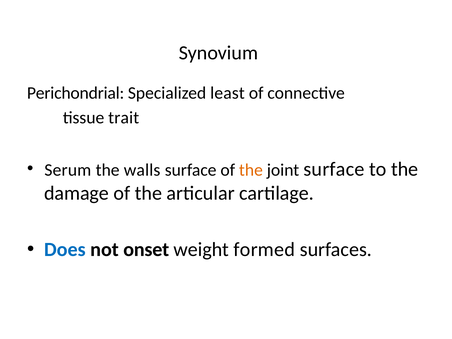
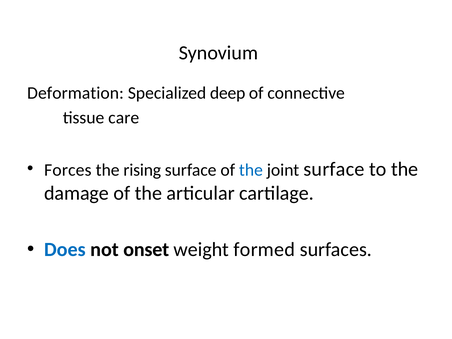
Perichondrial: Perichondrial -> Deformation
least: least -> deep
trait: trait -> care
Serum: Serum -> Forces
walls: walls -> rising
the at (251, 170) colour: orange -> blue
